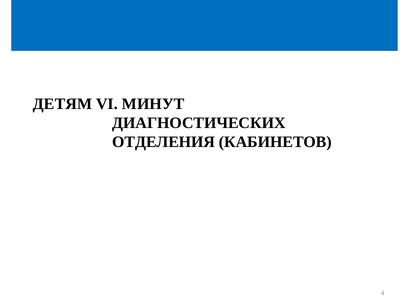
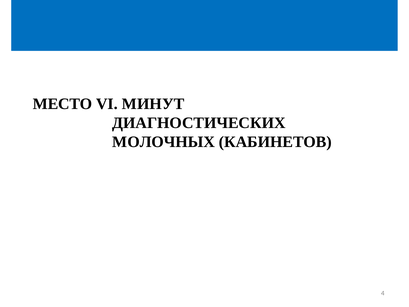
ДЕТЯМ: ДЕТЯМ -> МЕСТО
ОТДЕЛЕНИЯ: ОТДЕЛЕНИЯ -> МОЛОЧНЫХ
